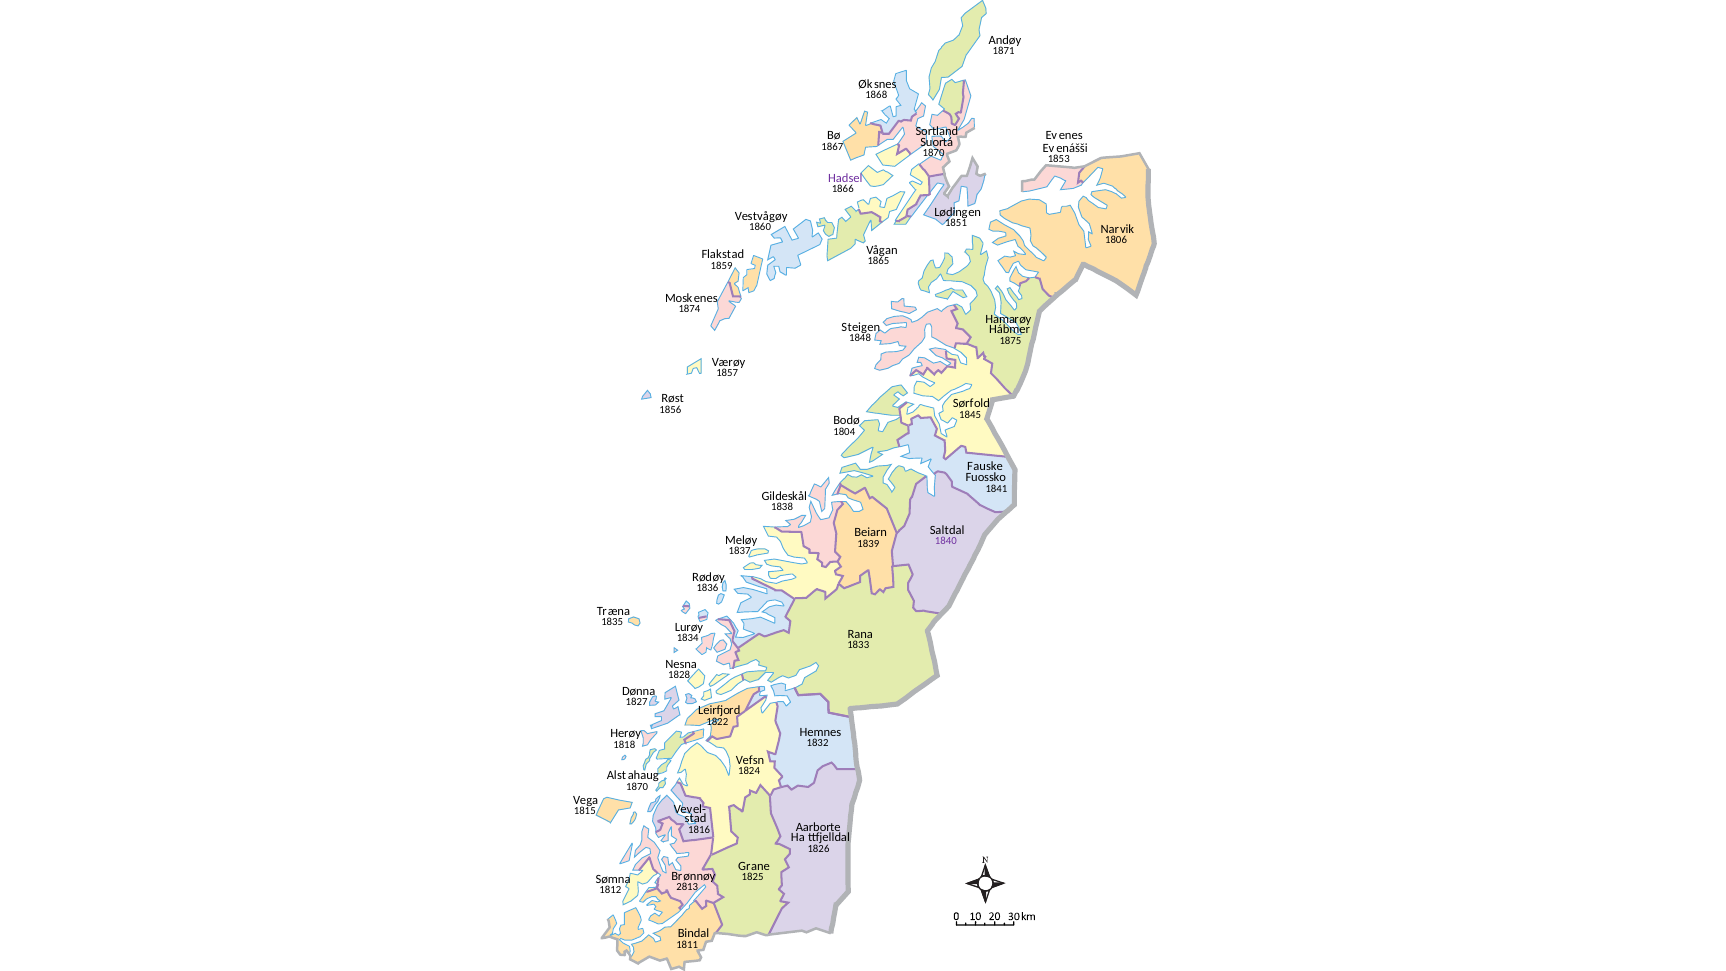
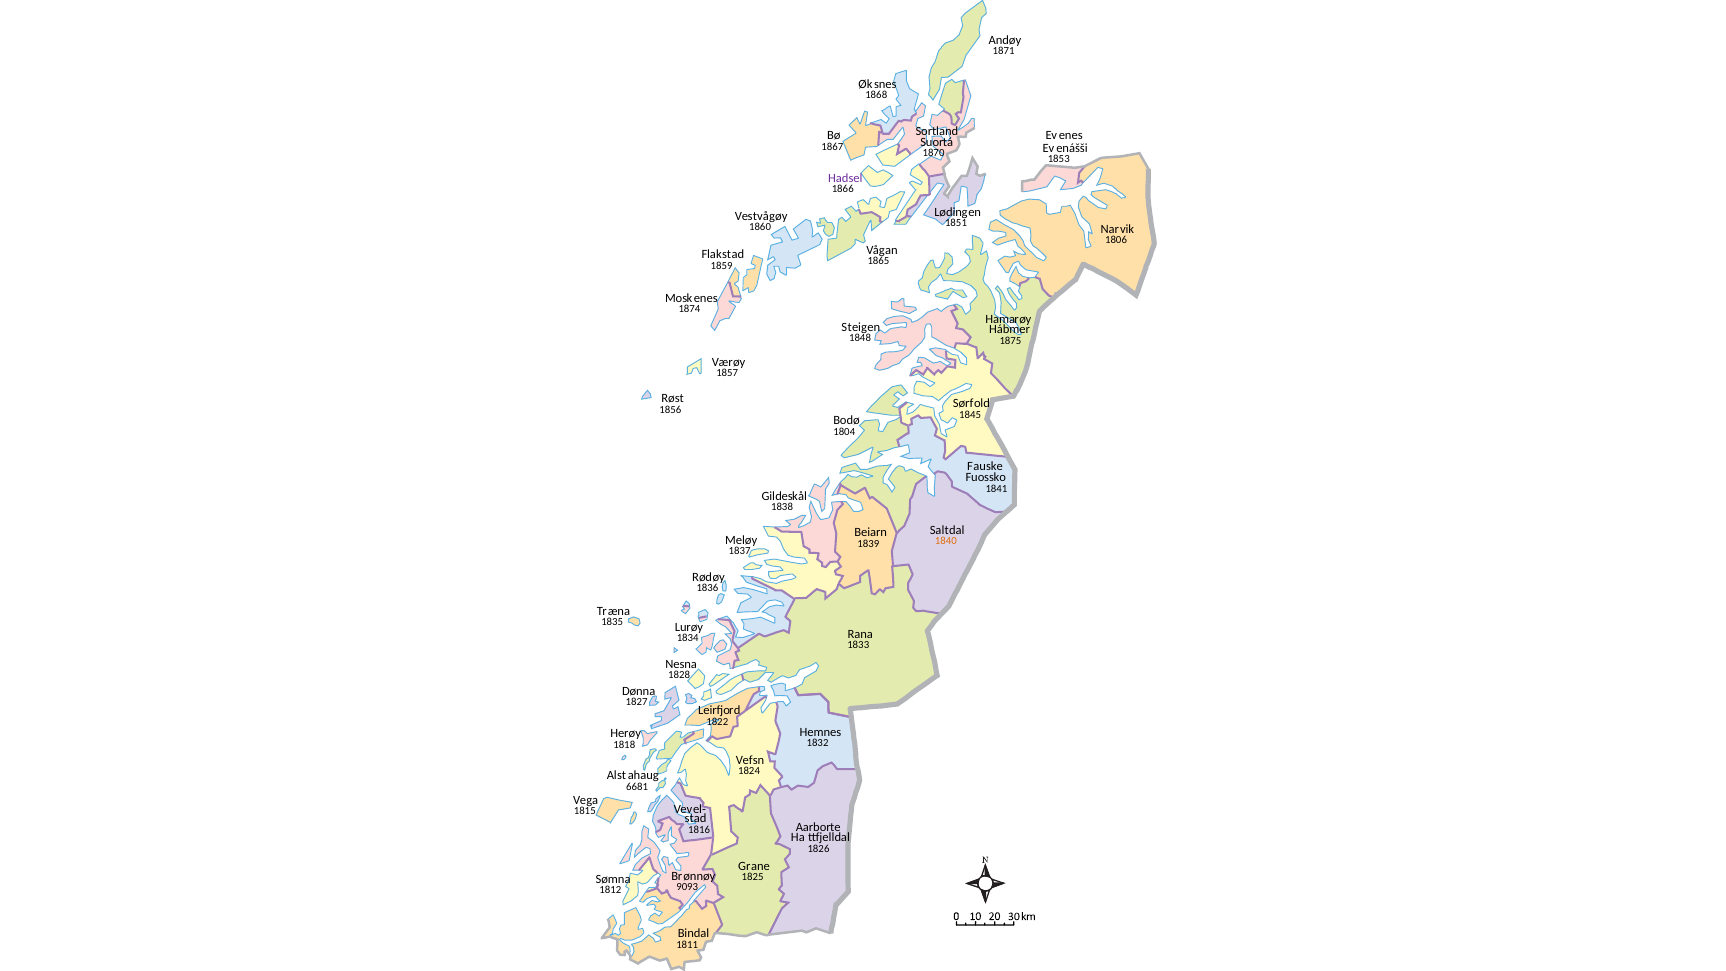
1840 colour: purple -> orange
1870 at (637, 787): 1870 -> 6681
2813: 2813 -> 9093
